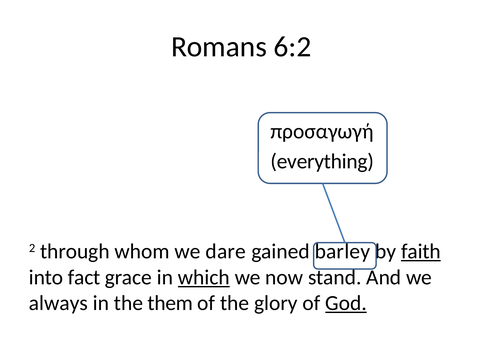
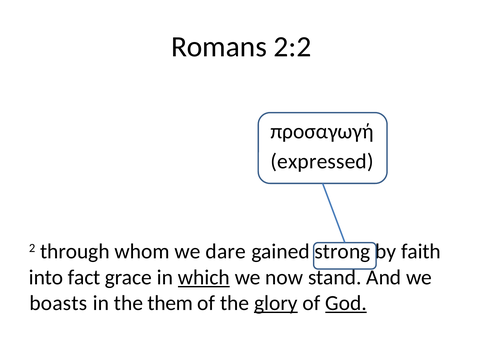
6:2: 6:2 -> 2:2
everything: everything -> expressed
barley: barley -> strong
faith underline: present -> none
always: always -> boasts
glory underline: none -> present
